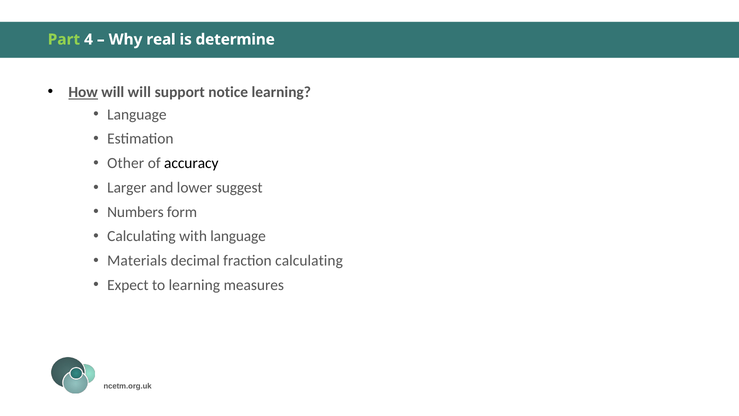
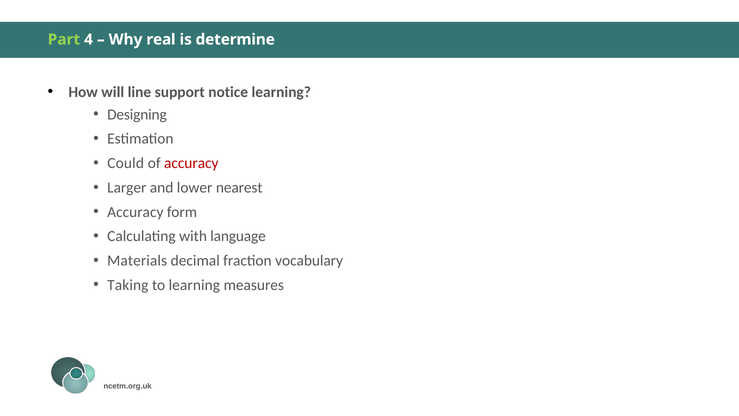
How underline: present -> none
will will: will -> line
Language at (137, 114): Language -> Designing
Other: Other -> Could
accuracy at (191, 163) colour: black -> red
suggest: suggest -> nearest
Numbers at (135, 212): Numbers -> Accuracy
fraction calculating: calculating -> vocabulary
Expect: Expect -> Taking
